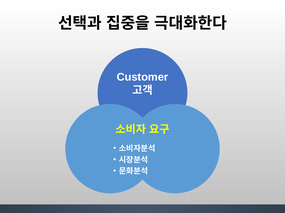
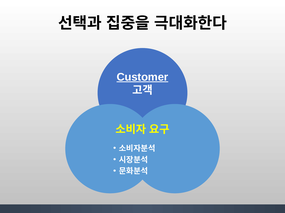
Customer underline: none -> present
